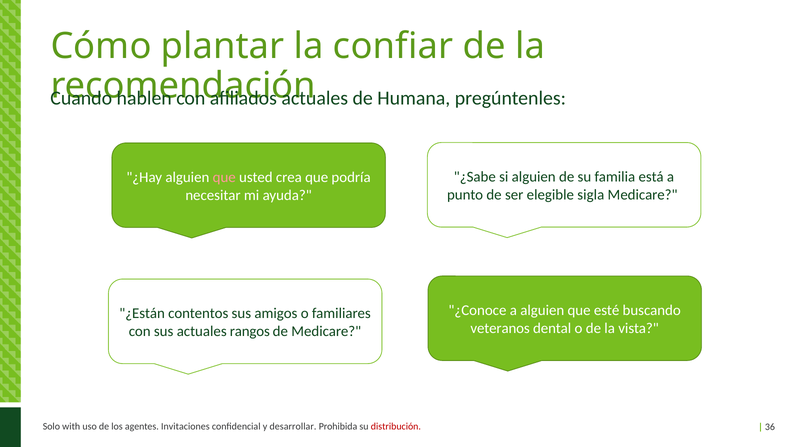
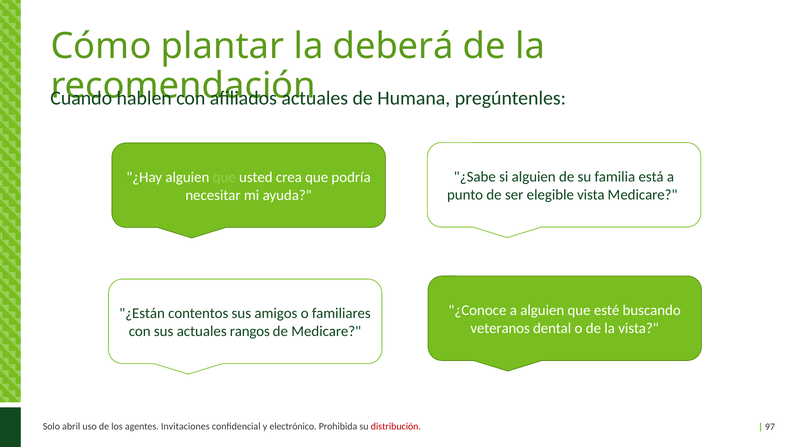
confiar: confiar -> deberá
que at (224, 177) colour: pink -> light green
elegible sigla: sigla -> vista
with: with -> abril
desarrollar: desarrollar -> electrónico
36: 36 -> 97
